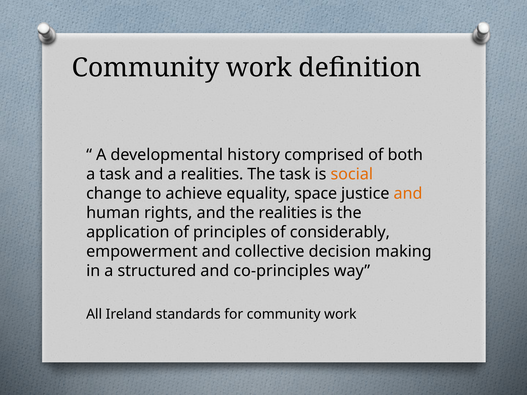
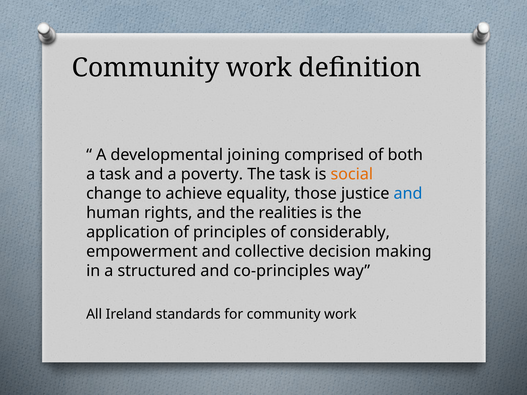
history: history -> joining
a realities: realities -> poverty
space: space -> those
and at (408, 194) colour: orange -> blue
